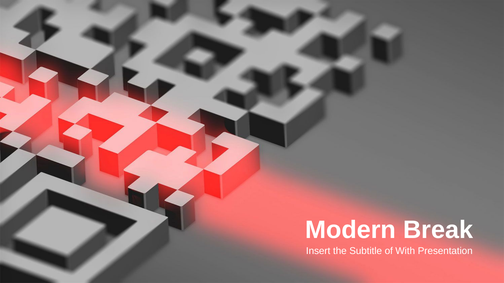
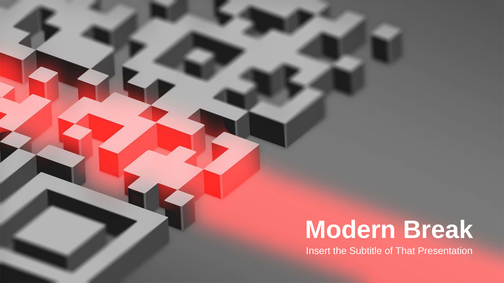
With: With -> That
